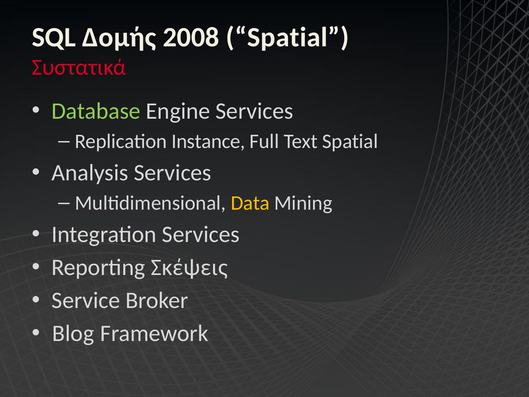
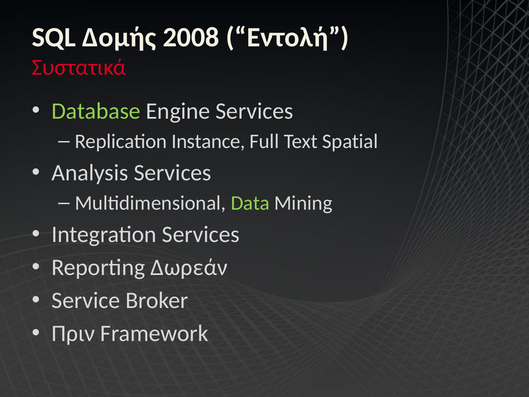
2008 Spatial: Spatial -> Εντολή
Data colour: yellow -> light green
Σκέψεις: Σκέψεις -> Δωρεάν
Blog: Blog -> Πριν
